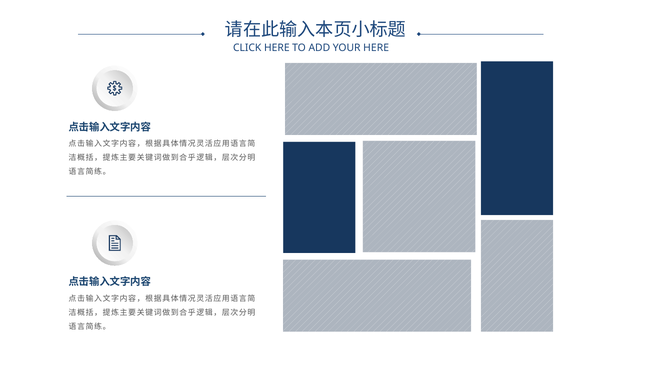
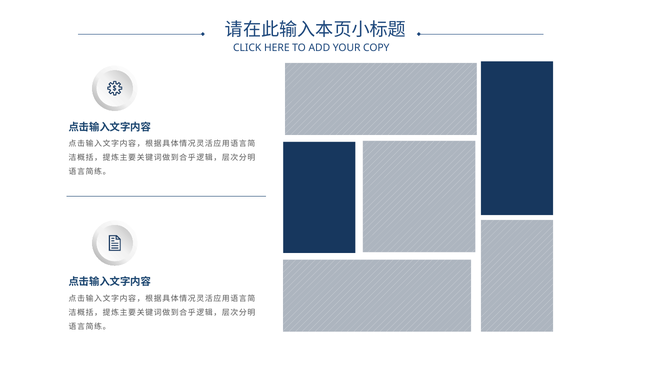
YOUR HERE: HERE -> COPY
